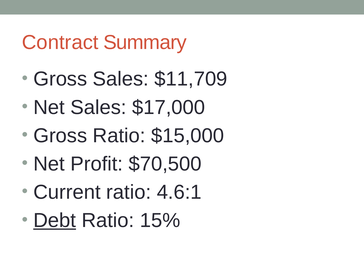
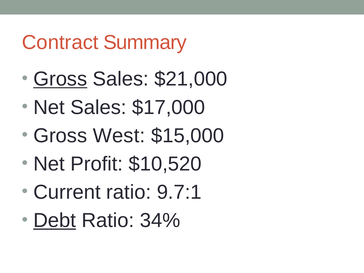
Gross at (60, 79) underline: none -> present
$11,709: $11,709 -> $21,000
Gross Ratio: Ratio -> West
$70,500: $70,500 -> $10,520
4.6:1: 4.6:1 -> 9.7:1
15%: 15% -> 34%
